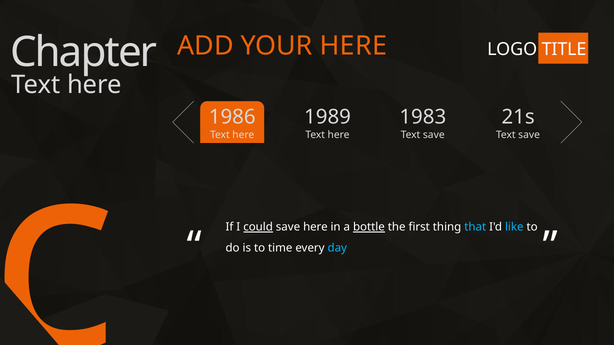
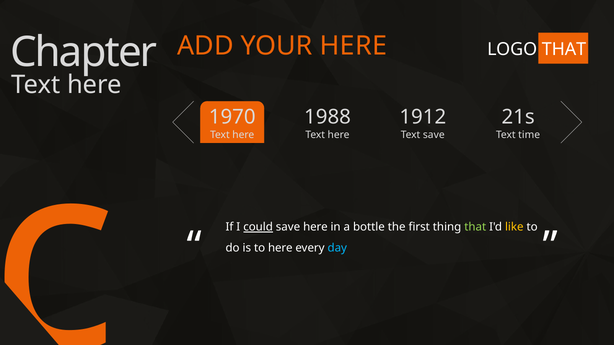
TITLE at (564, 49): TITLE -> THAT
1986: 1986 -> 1970
1989: 1989 -> 1988
1983: 1983 -> 1912
save at (529, 135): save -> time
bottle underline: present -> none
that at (475, 227) colour: light blue -> light green
like colour: light blue -> yellow
to time: time -> here
